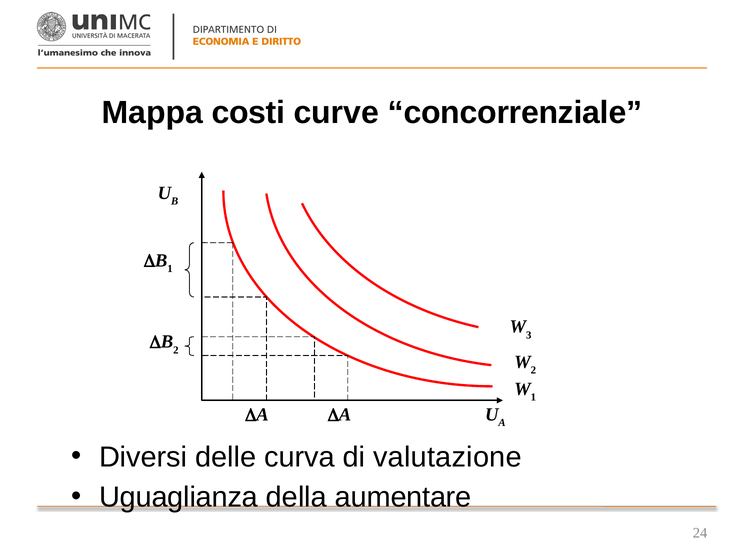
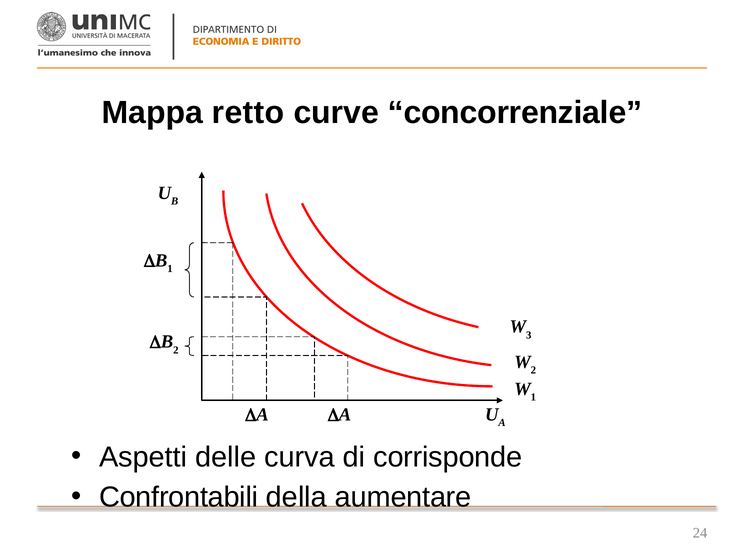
costi: costi -> retto
Diversi: Diversi -> Aspetti
valutazione: valutazione -> corrisponde
Uguaglianza: Uguaglianza -> Confrontabili
